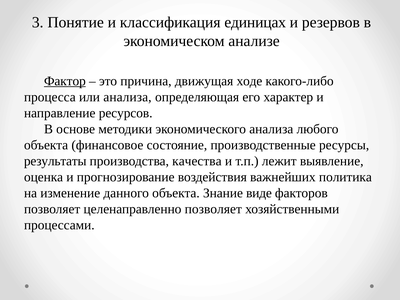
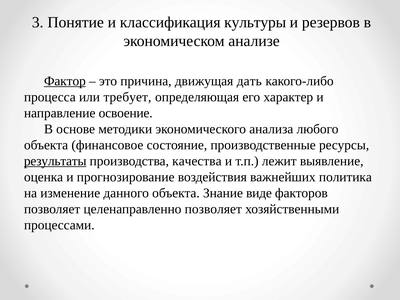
единицах: единицах -> культуры
ходе: ходе -> дать
или анализа: анализа -> требует
ресурсов: ресурсов -> освоение
результаты underline: none -> present
